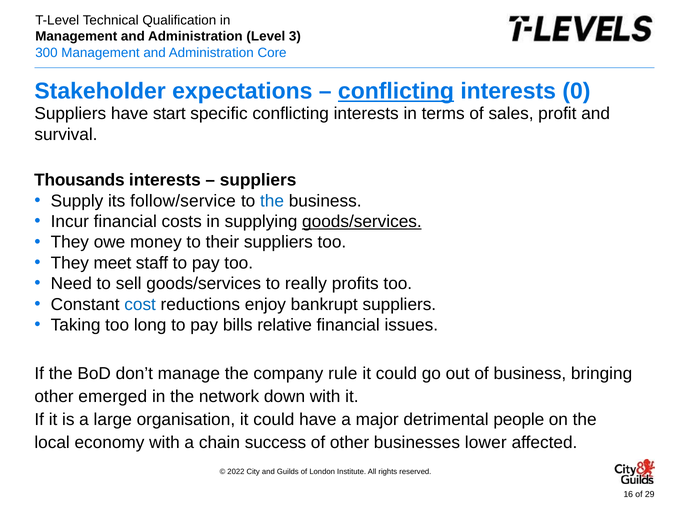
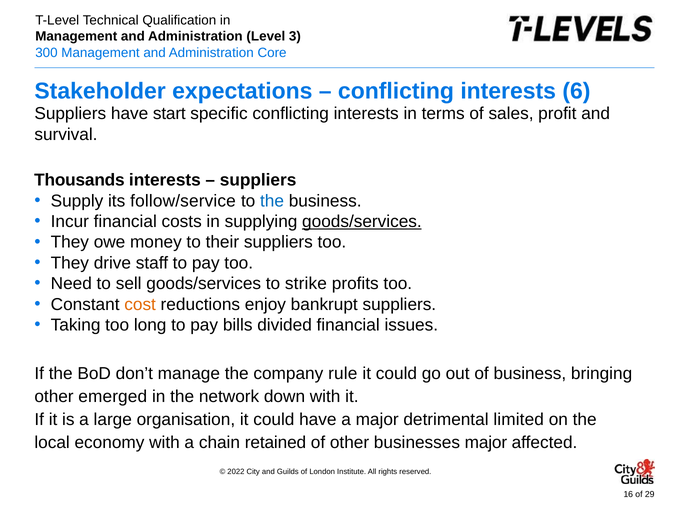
conflicting at (396, 91) underline: present -> none
0: 0 -> 6
meet: meet -> drive
really: really -> strike
cost colour: blue -> orange
relative: relative -> divided
people: people -> limited
success: success -> retained
businesses lower: lower -> major
